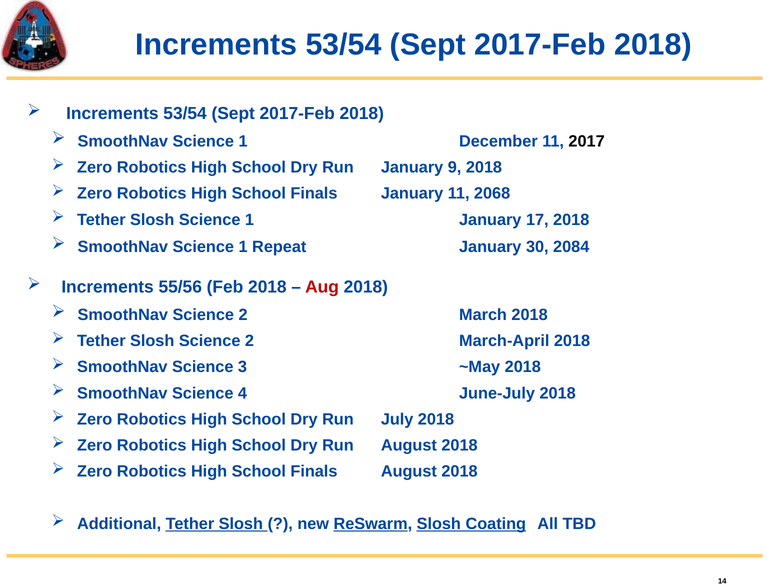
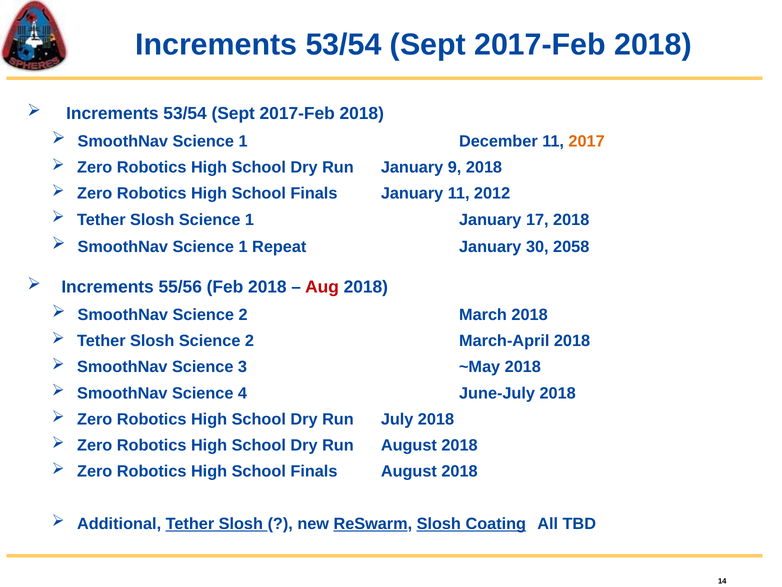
2017 colour: black -> orange
2068: 2068 -> 2012
2084: 2084 -> 2058
